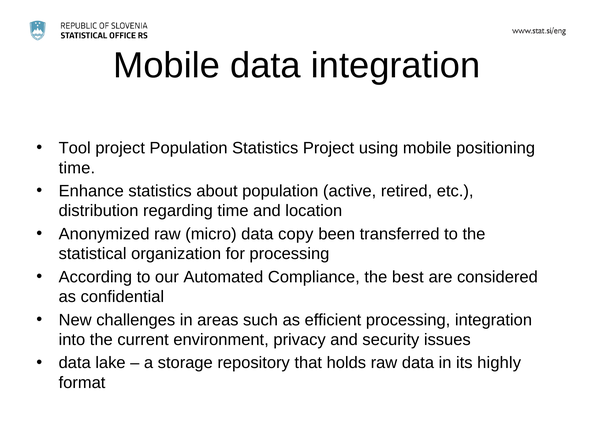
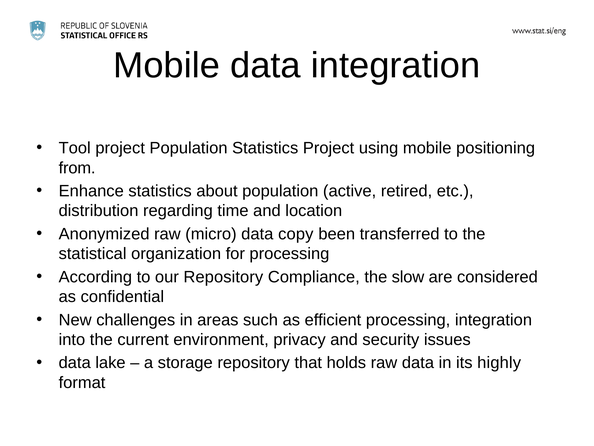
time at (77, 168): time -> from
our Automated: Automated -> Repository
best: best -> slow
